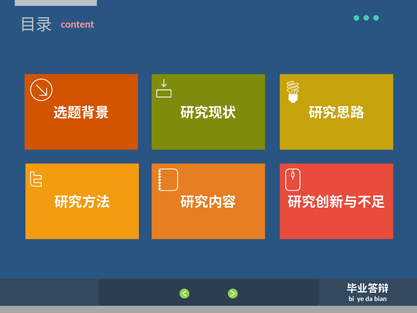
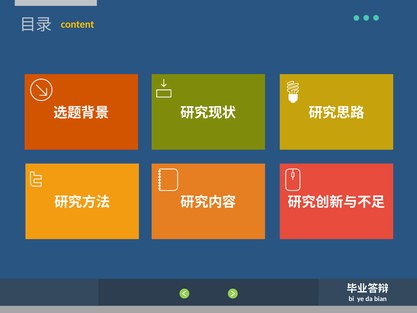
content colour: pink -> yellow
